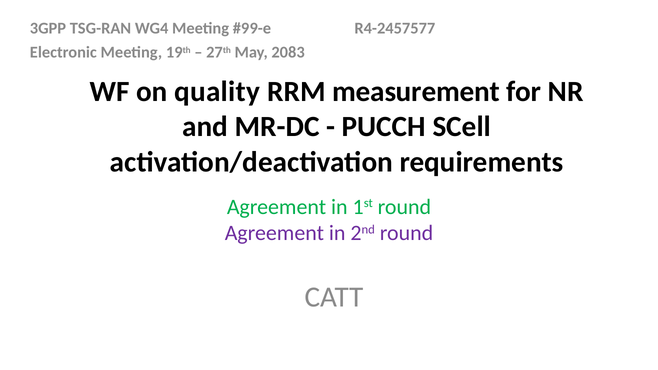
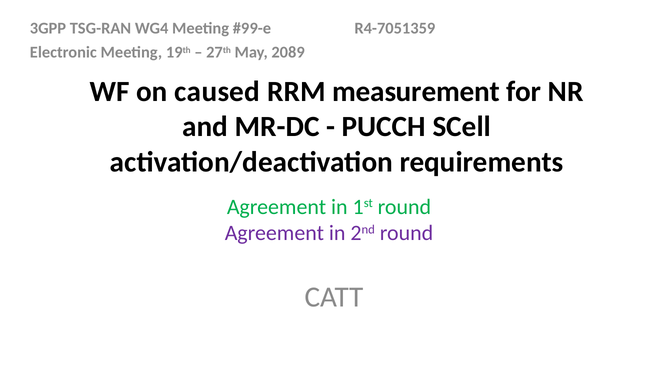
R4-2457577: R4-2457577 -> R4-7051359
2083: 2083 -> 2089
quality: quality -> caused
